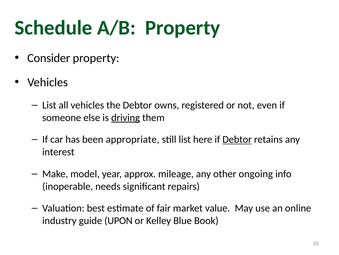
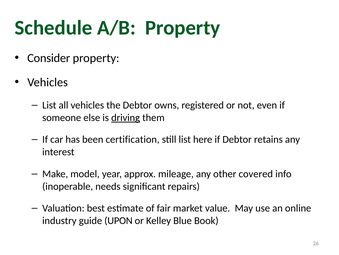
appropriate: appropriate -> certification
Debtor at (237, 139) underline: present -> none
ongoing: ongoing -> covered
